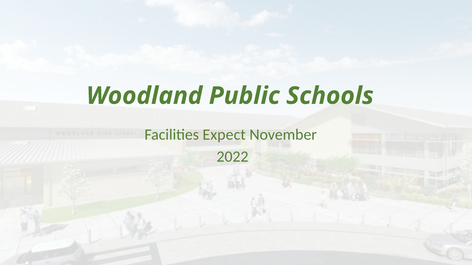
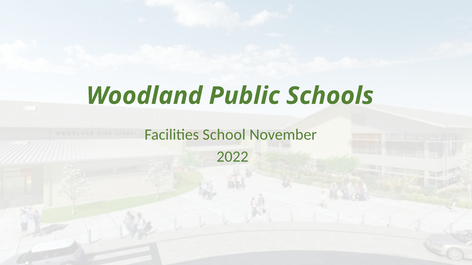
Expect: Expect -> School
